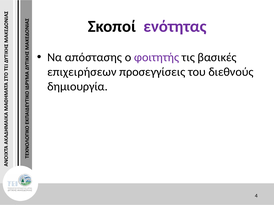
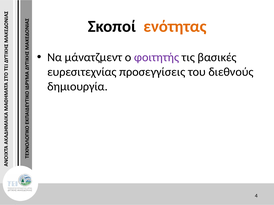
ενότητας colour: purple -> orange
απόστασης: απόστασης -> μάνατζμεντ
επιχειρήσεων: επιχειρήσεων -> ευρεσιτεχνίας
